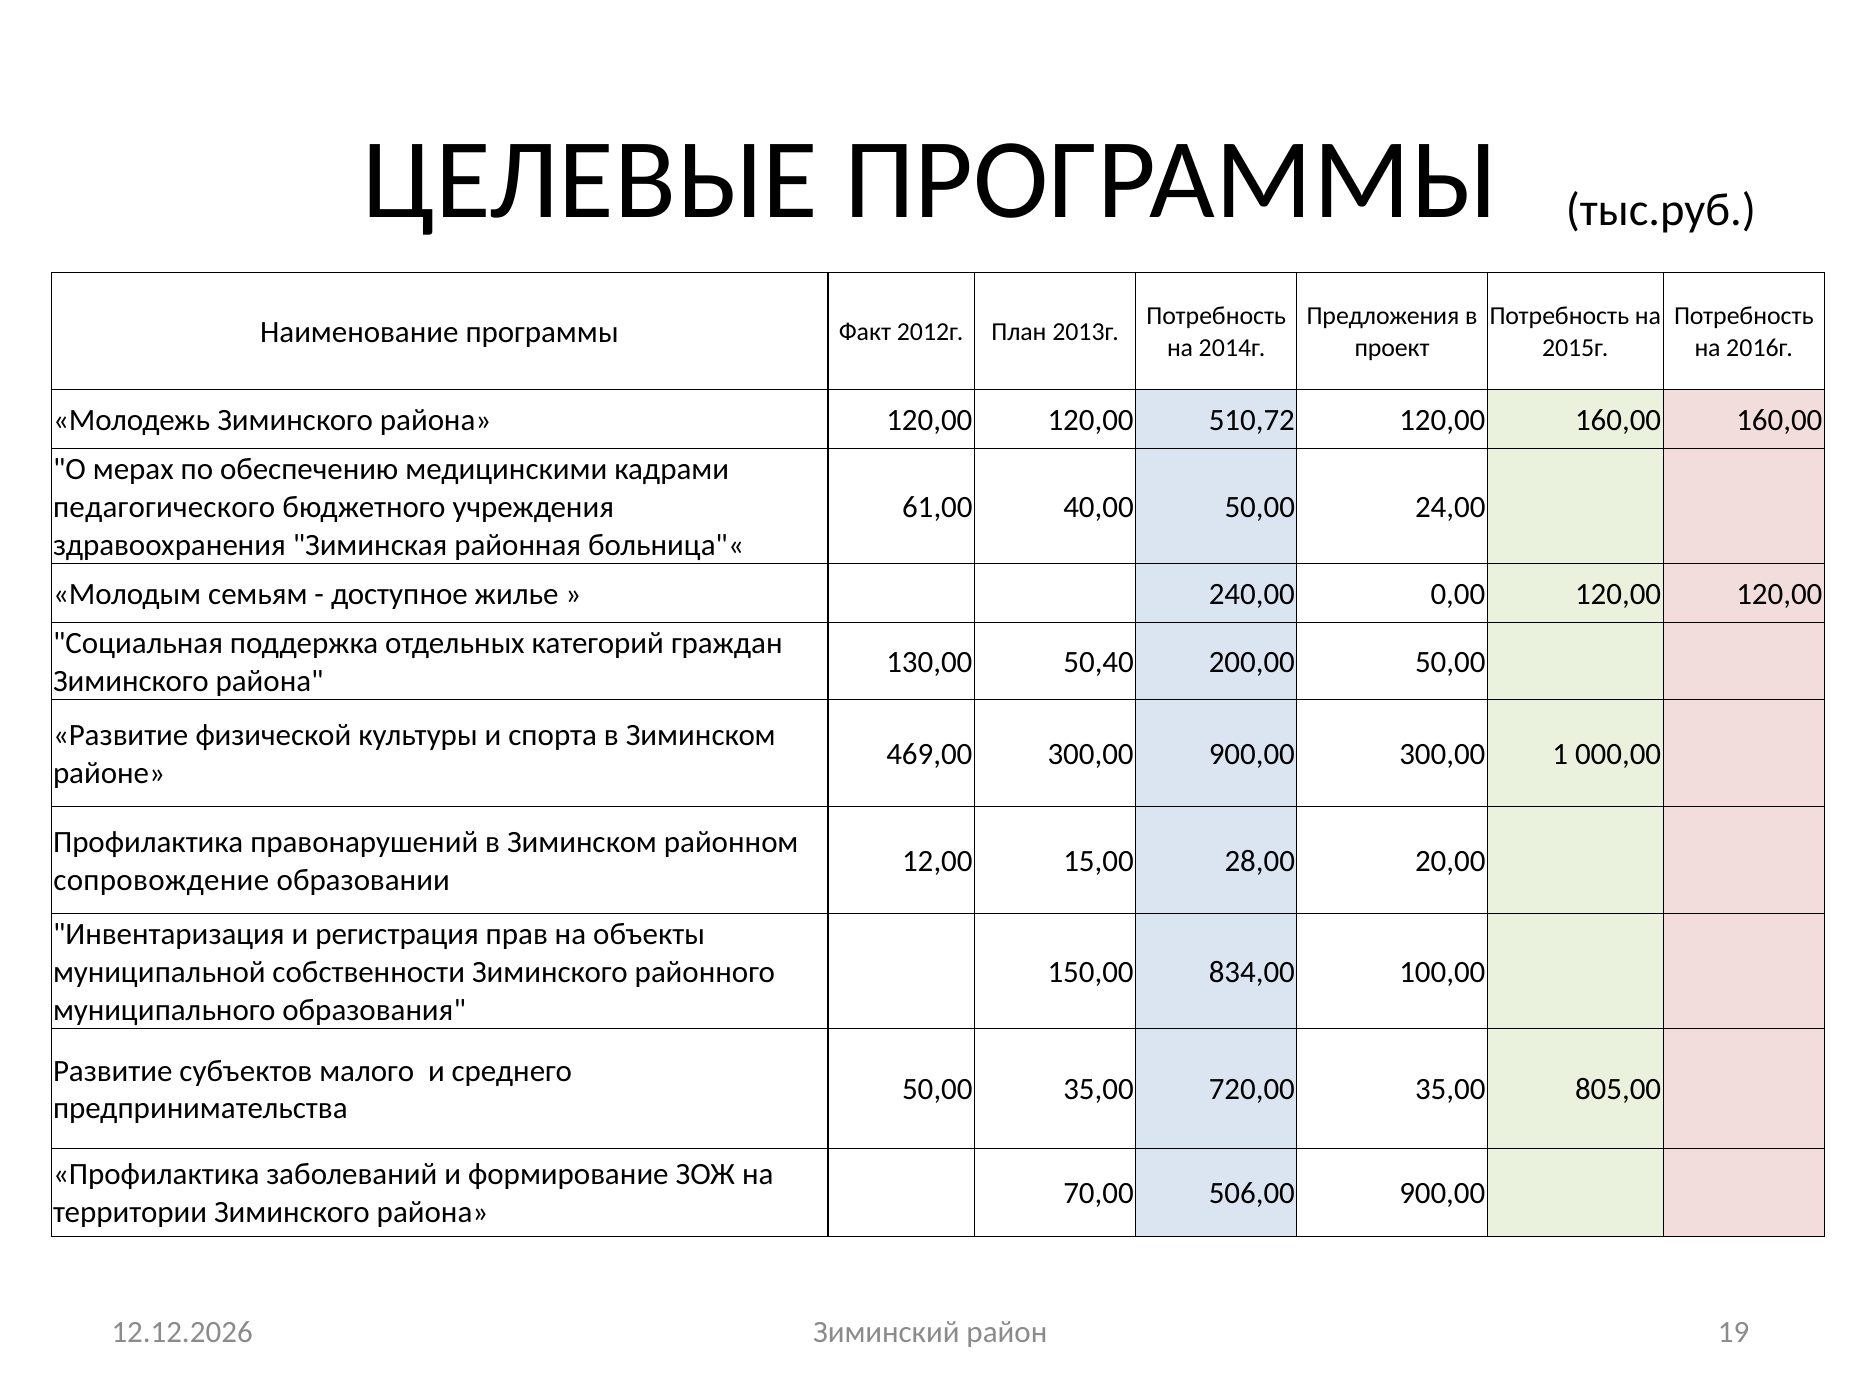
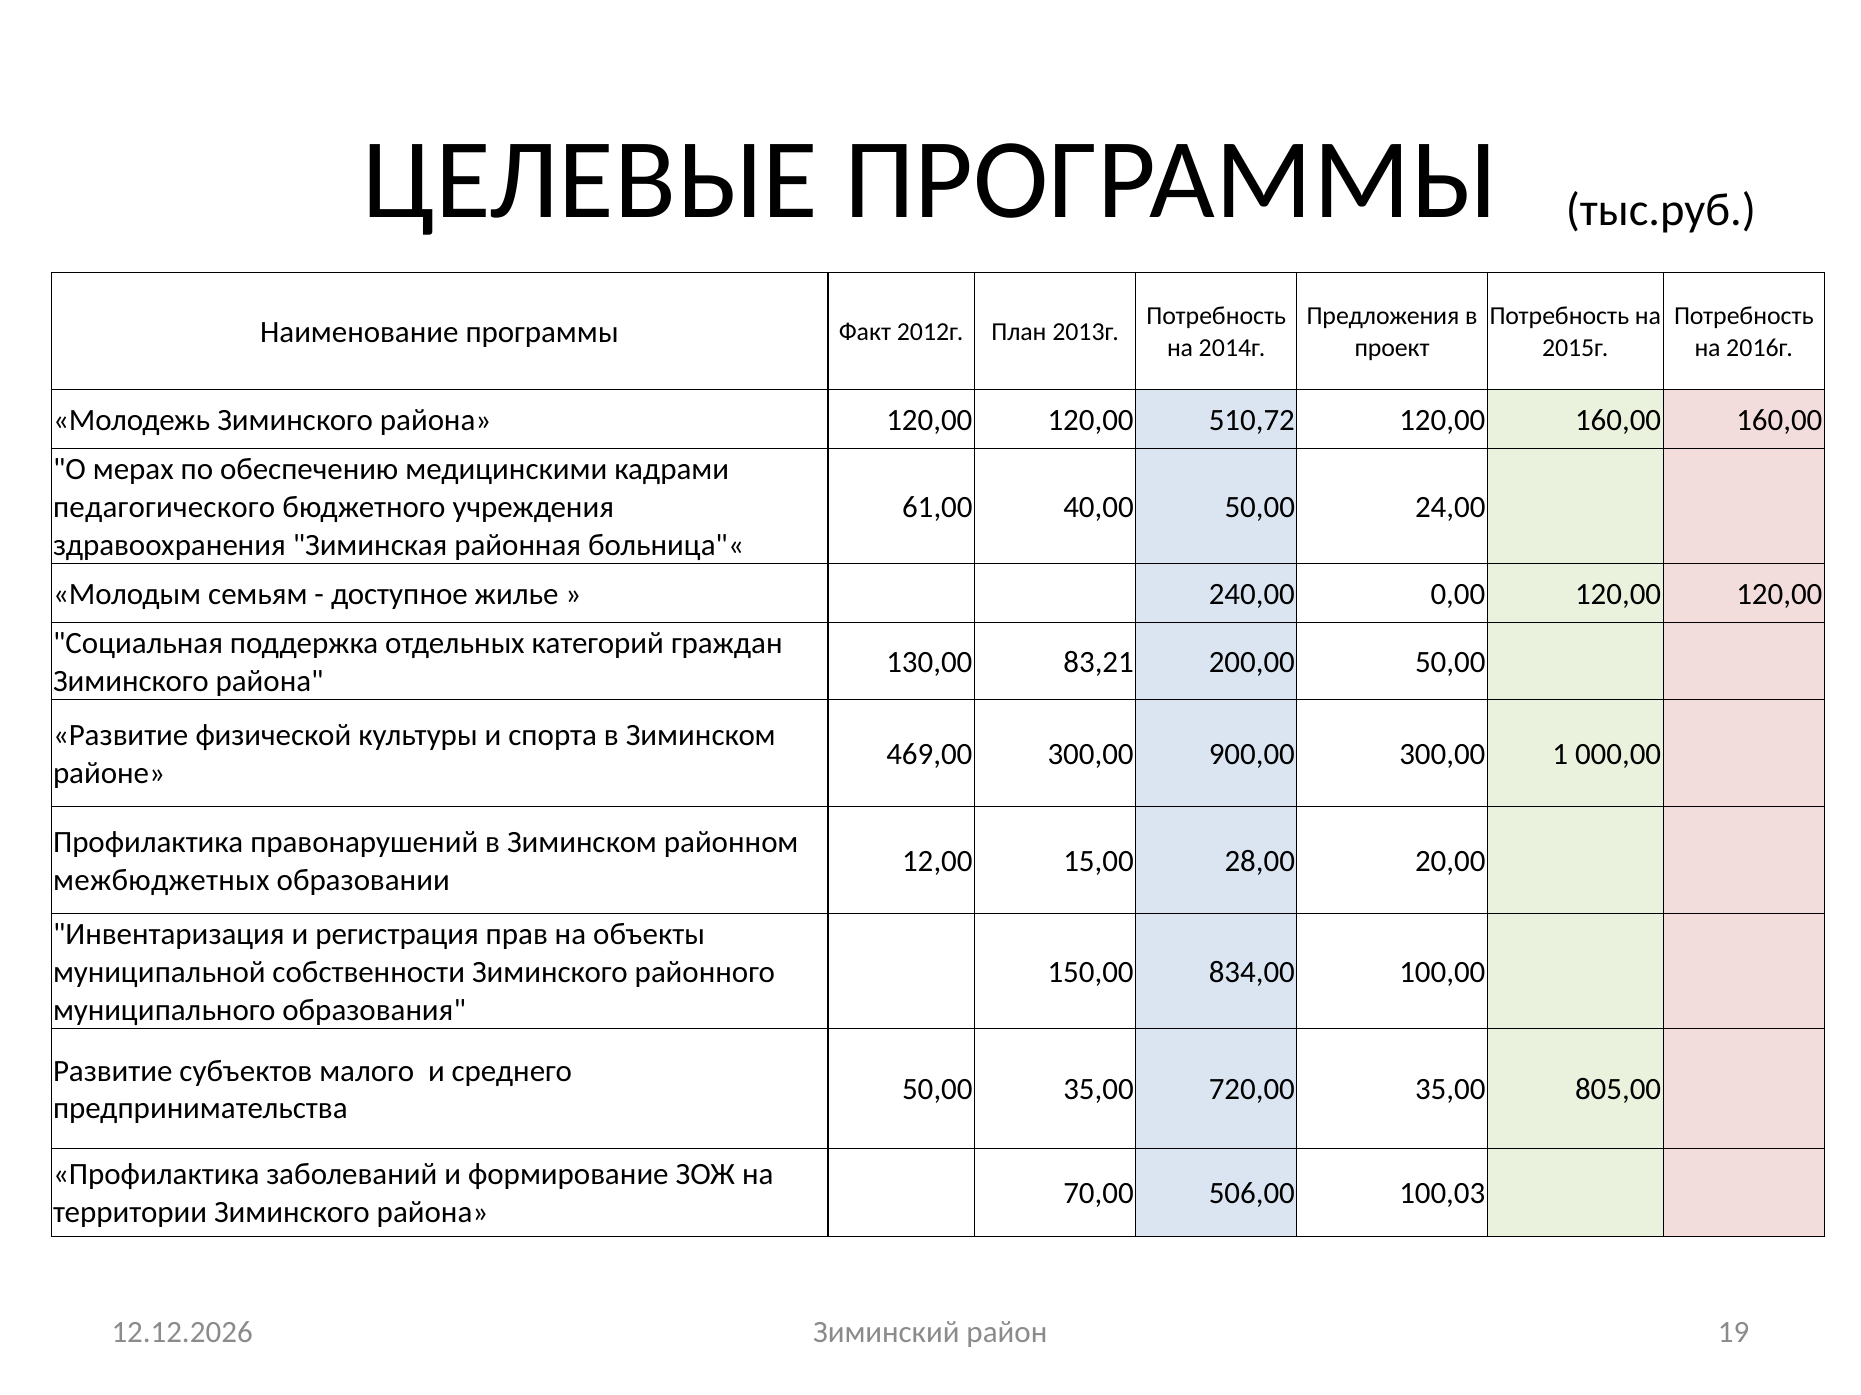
50,40: 50,40 -> 83,21
сопровождение: сопровождение -> межбюджетных
506,00 900,00: 900,00 -> 100,03
